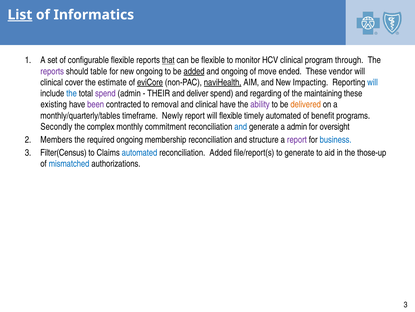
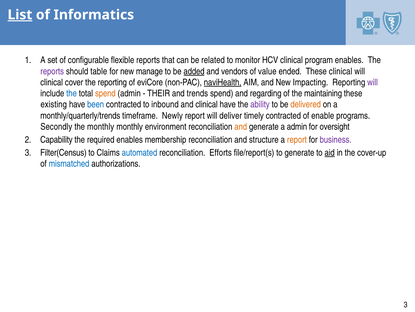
that underline: present -> none
be flexible: flexible -> related
program through: through -> enables
new ongoing: ongoing -> manage
and ongoing: ongoing -> vendors
move: move -> value
These vendor: vendor -> clinical
the estimate: estimate -> reporting
eviCore underline: present -> none
will at (373, 82) colour: blue -> purple
spend at (105, 93) colour: purple -> orange
deliver: deliver -> trends
been colour: purple -> blue
removal: removal -> inbound
monthly/quarterly/tables: monthly/quarterly/tables -> monthly/quarterly/trends
will flexible: flexible -> deliver
timely automated: automated -> contracted
benefit: benefit -> enable
the complex: complex -> monthly
commitment: commitment -> environment
and at (241, 126) colour: blue -> orange
Members: Members -> Capability
required ongoing: ongoing -> enables
report at (297, 139) colour: purple -> orange
business colour: blue -> purple
reconciliation Added: Added -> Efforts
aid underline: none -> present
those-up: those-up -> cover-up
